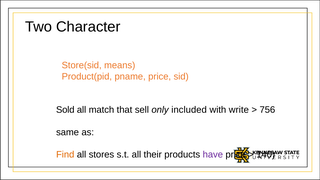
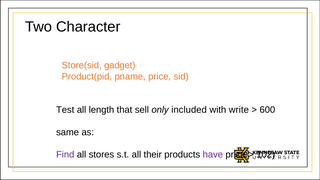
means: means -> gadget
Sold: Sold -> Test
match: match -> length
756: 756 -> 600
Find colour: orange -> purple
140: 140 -> 102
